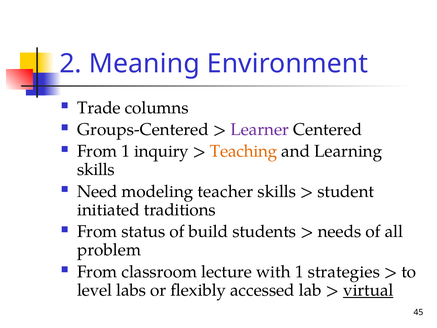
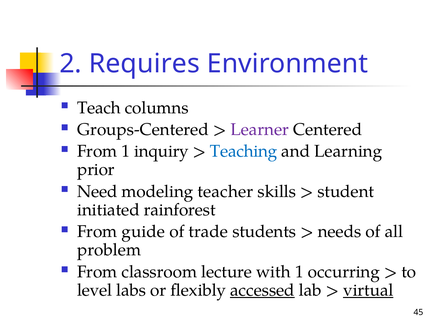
Meaning: Meaning -> Requires
Trade: Trade -> Teach
Teaching colour: orange -> blue
skills at (96, 170): skills -> prior
traditions: traditions -> rainforest
status: status -> guide
build: build -> trade
strategies: strategies -> occurring
accessed underline: none -> present
